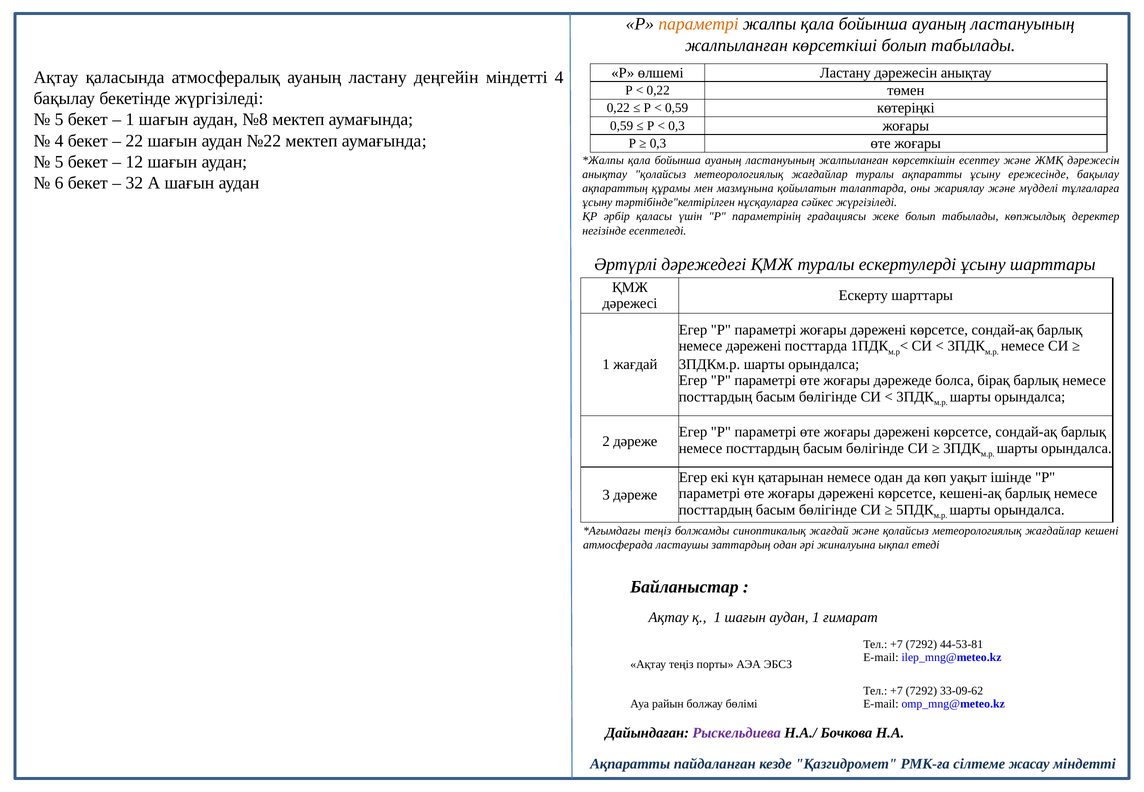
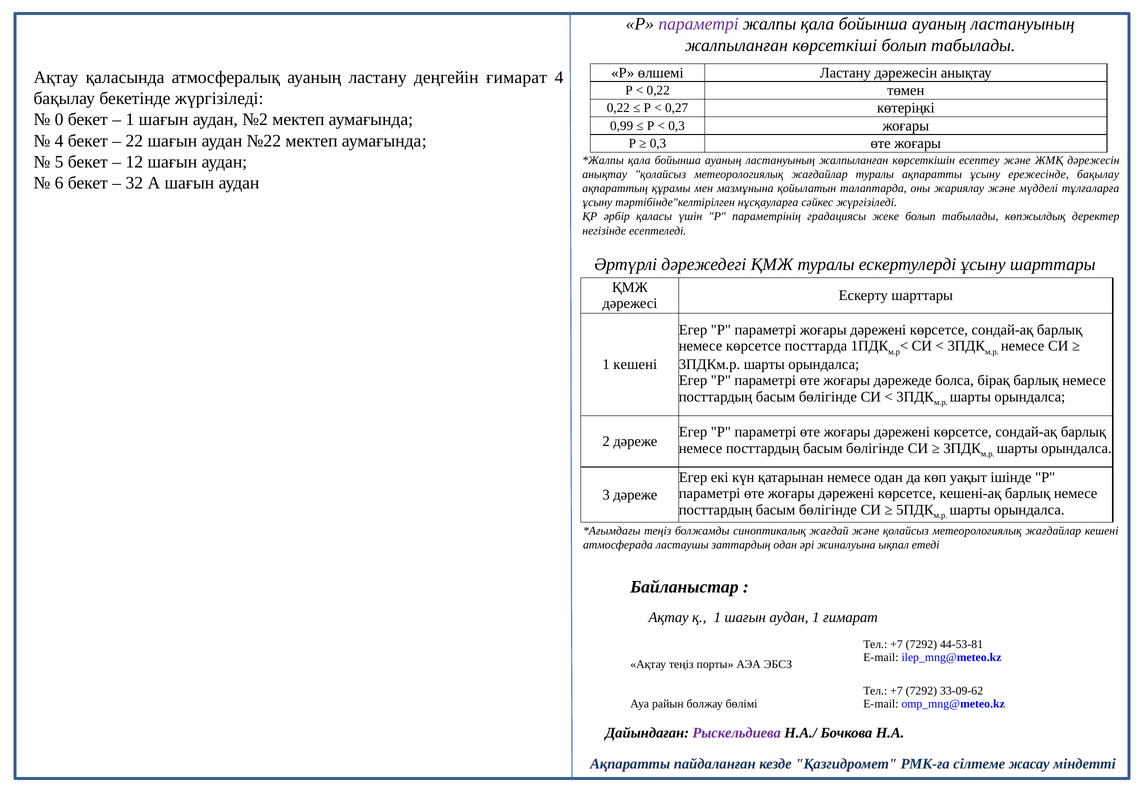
параметрі at (699, 24) colour: orange -> purple
деңгейін міндетті: міндетті -> ғимарат
0,59 at (677, 108): 0,59 -> 0,27
5 at (59, 120): 5 -> 0
№8: №8 -> №2
0,59 at (622, 126): 0,59 -> 0,99
немесе дәрежені: дәрежені -> көрсетсе
1 жағдай: жағдай -> кешені
